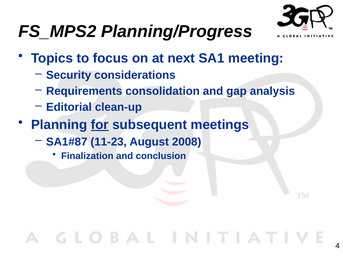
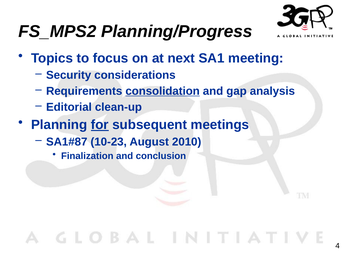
consolidation underline: none -> present
11-23: 11-23 -> 10-23
2008: 2008 -> 2010
